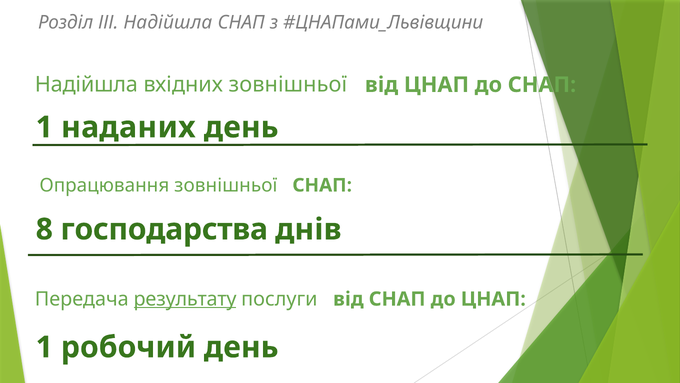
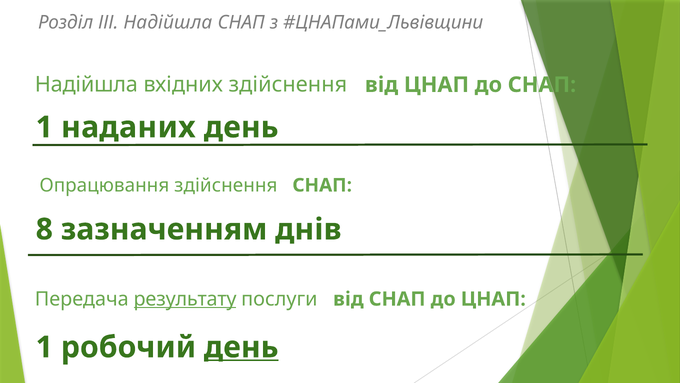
вхідних зовнішньої: зовнішньої -> здійснення
Опрацювання зовнішньої: зовнішньої -> здійснення
господарства: господарства -> зазначенням
день at (241, 347) underline: none -> present
